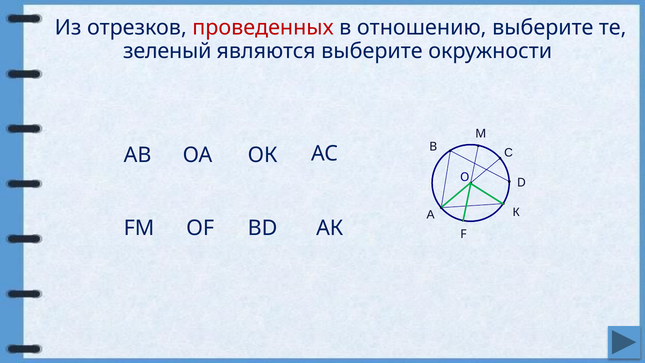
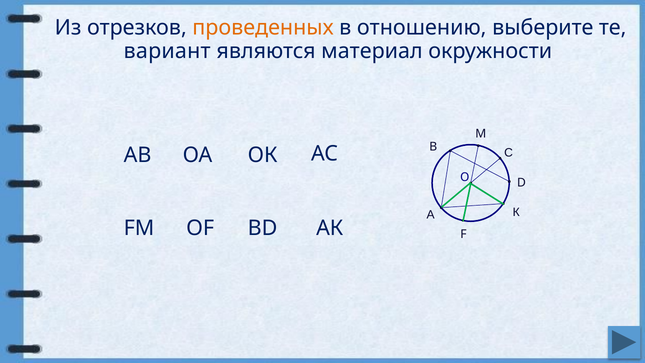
проведенных colour: red -> orange
зеленый: зеленый -> вариант
являются выберите: выберите -> материал
